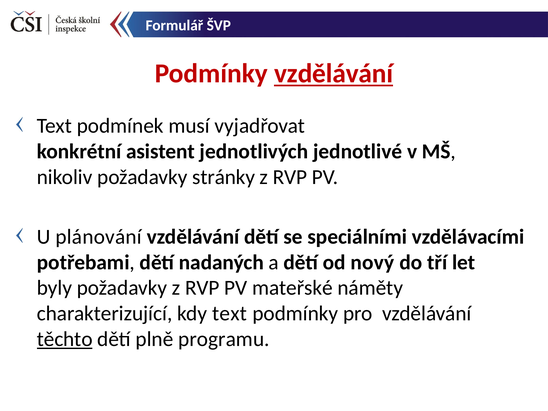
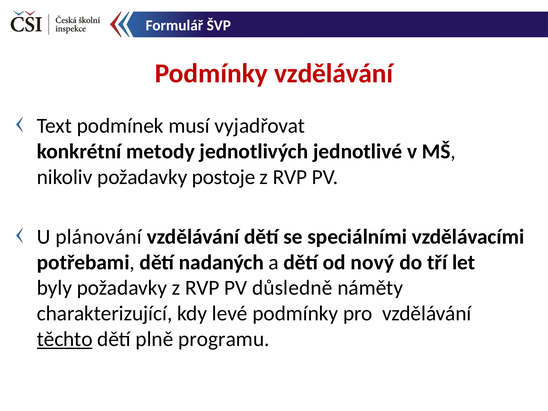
vzdělávání at (334, 74) underline: present -> none
asistent: asistent -> metody
stránky: stránky -> postoje
mateřské: mateřské -> důsledně
kdy text: text -> levé
